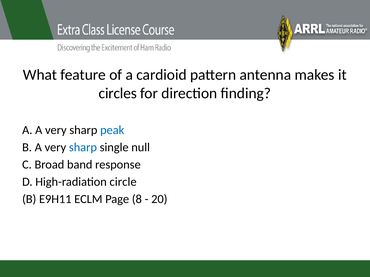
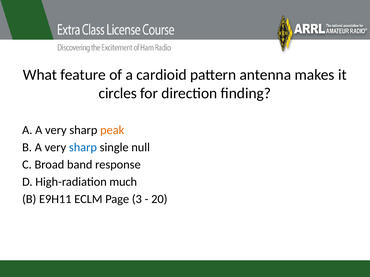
peak colour: blue -> orange
circle: circle -> much
8: 8 -> 3
